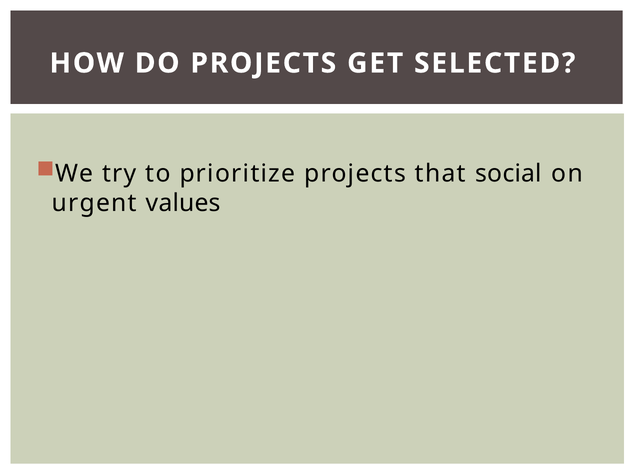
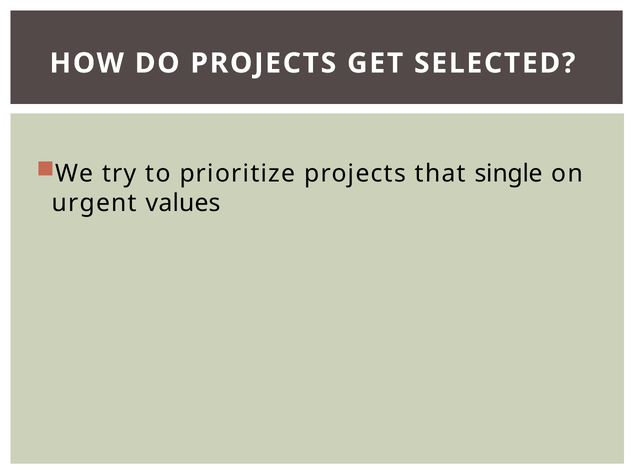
social: social -> single
